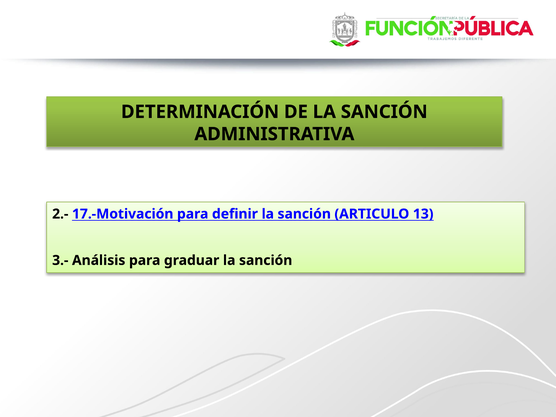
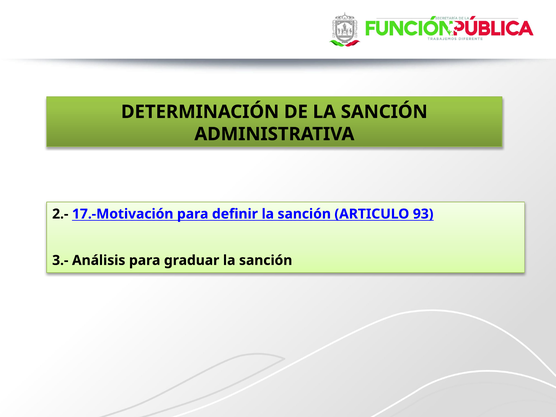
13: 13 -> 93
